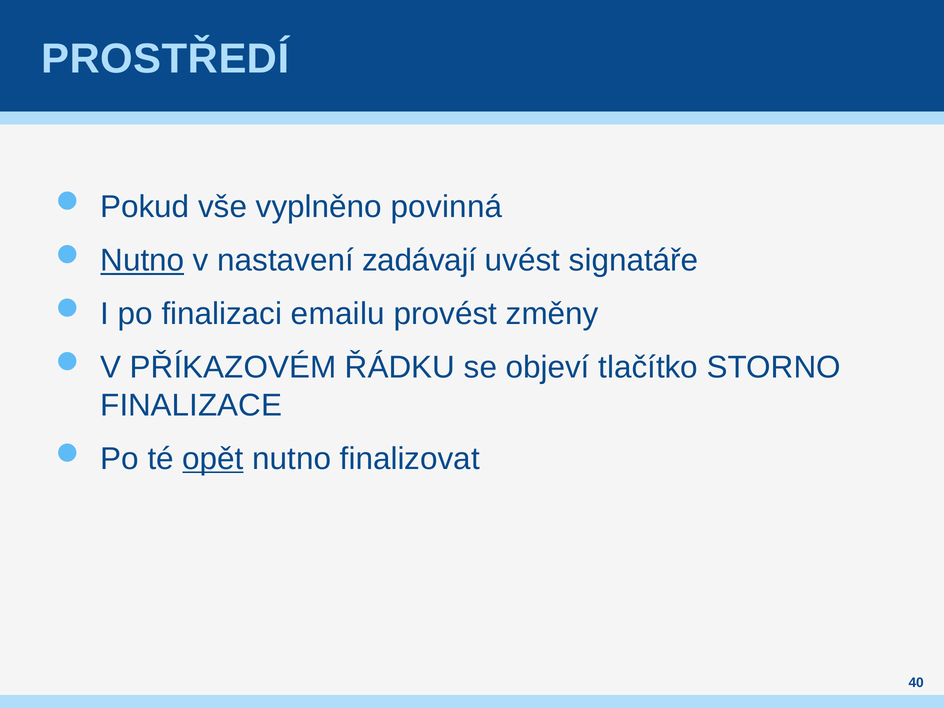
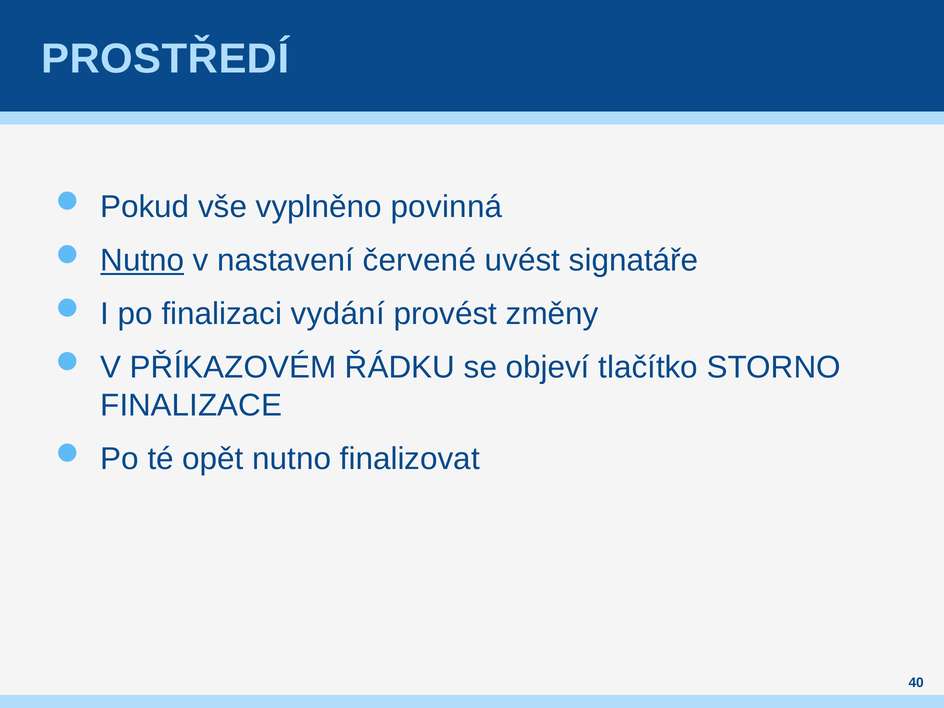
zadávají: zadávají -> červené
emailu: emailu -> vydání
opět underline: present -> none
